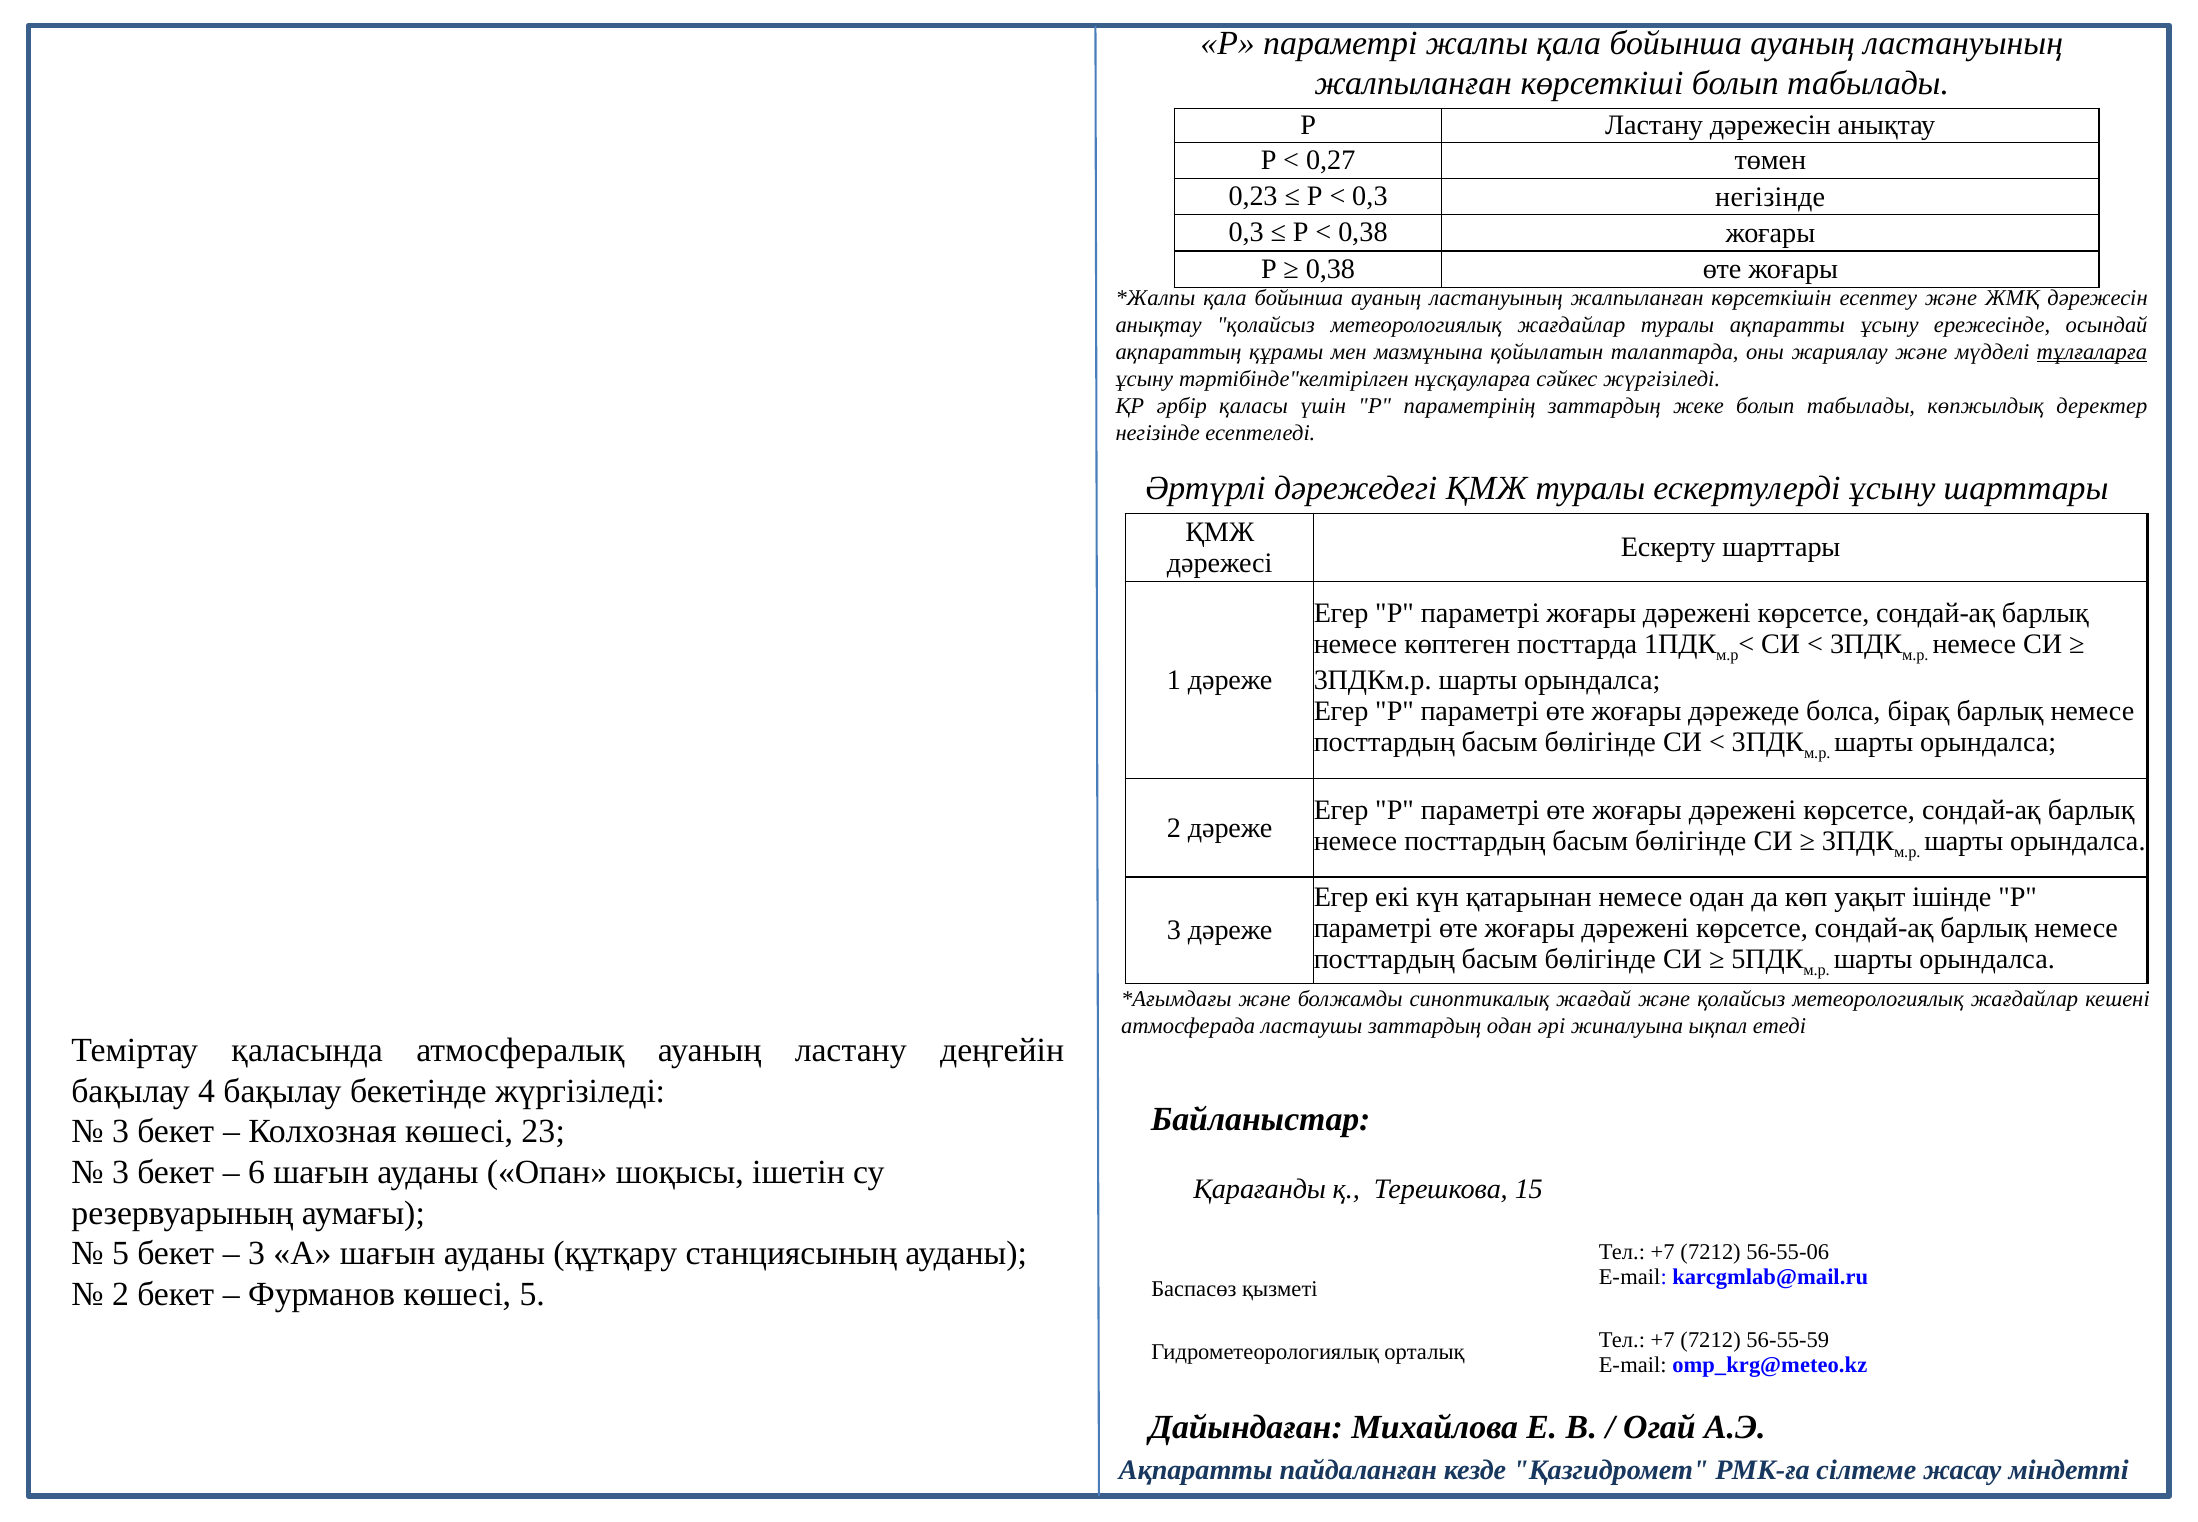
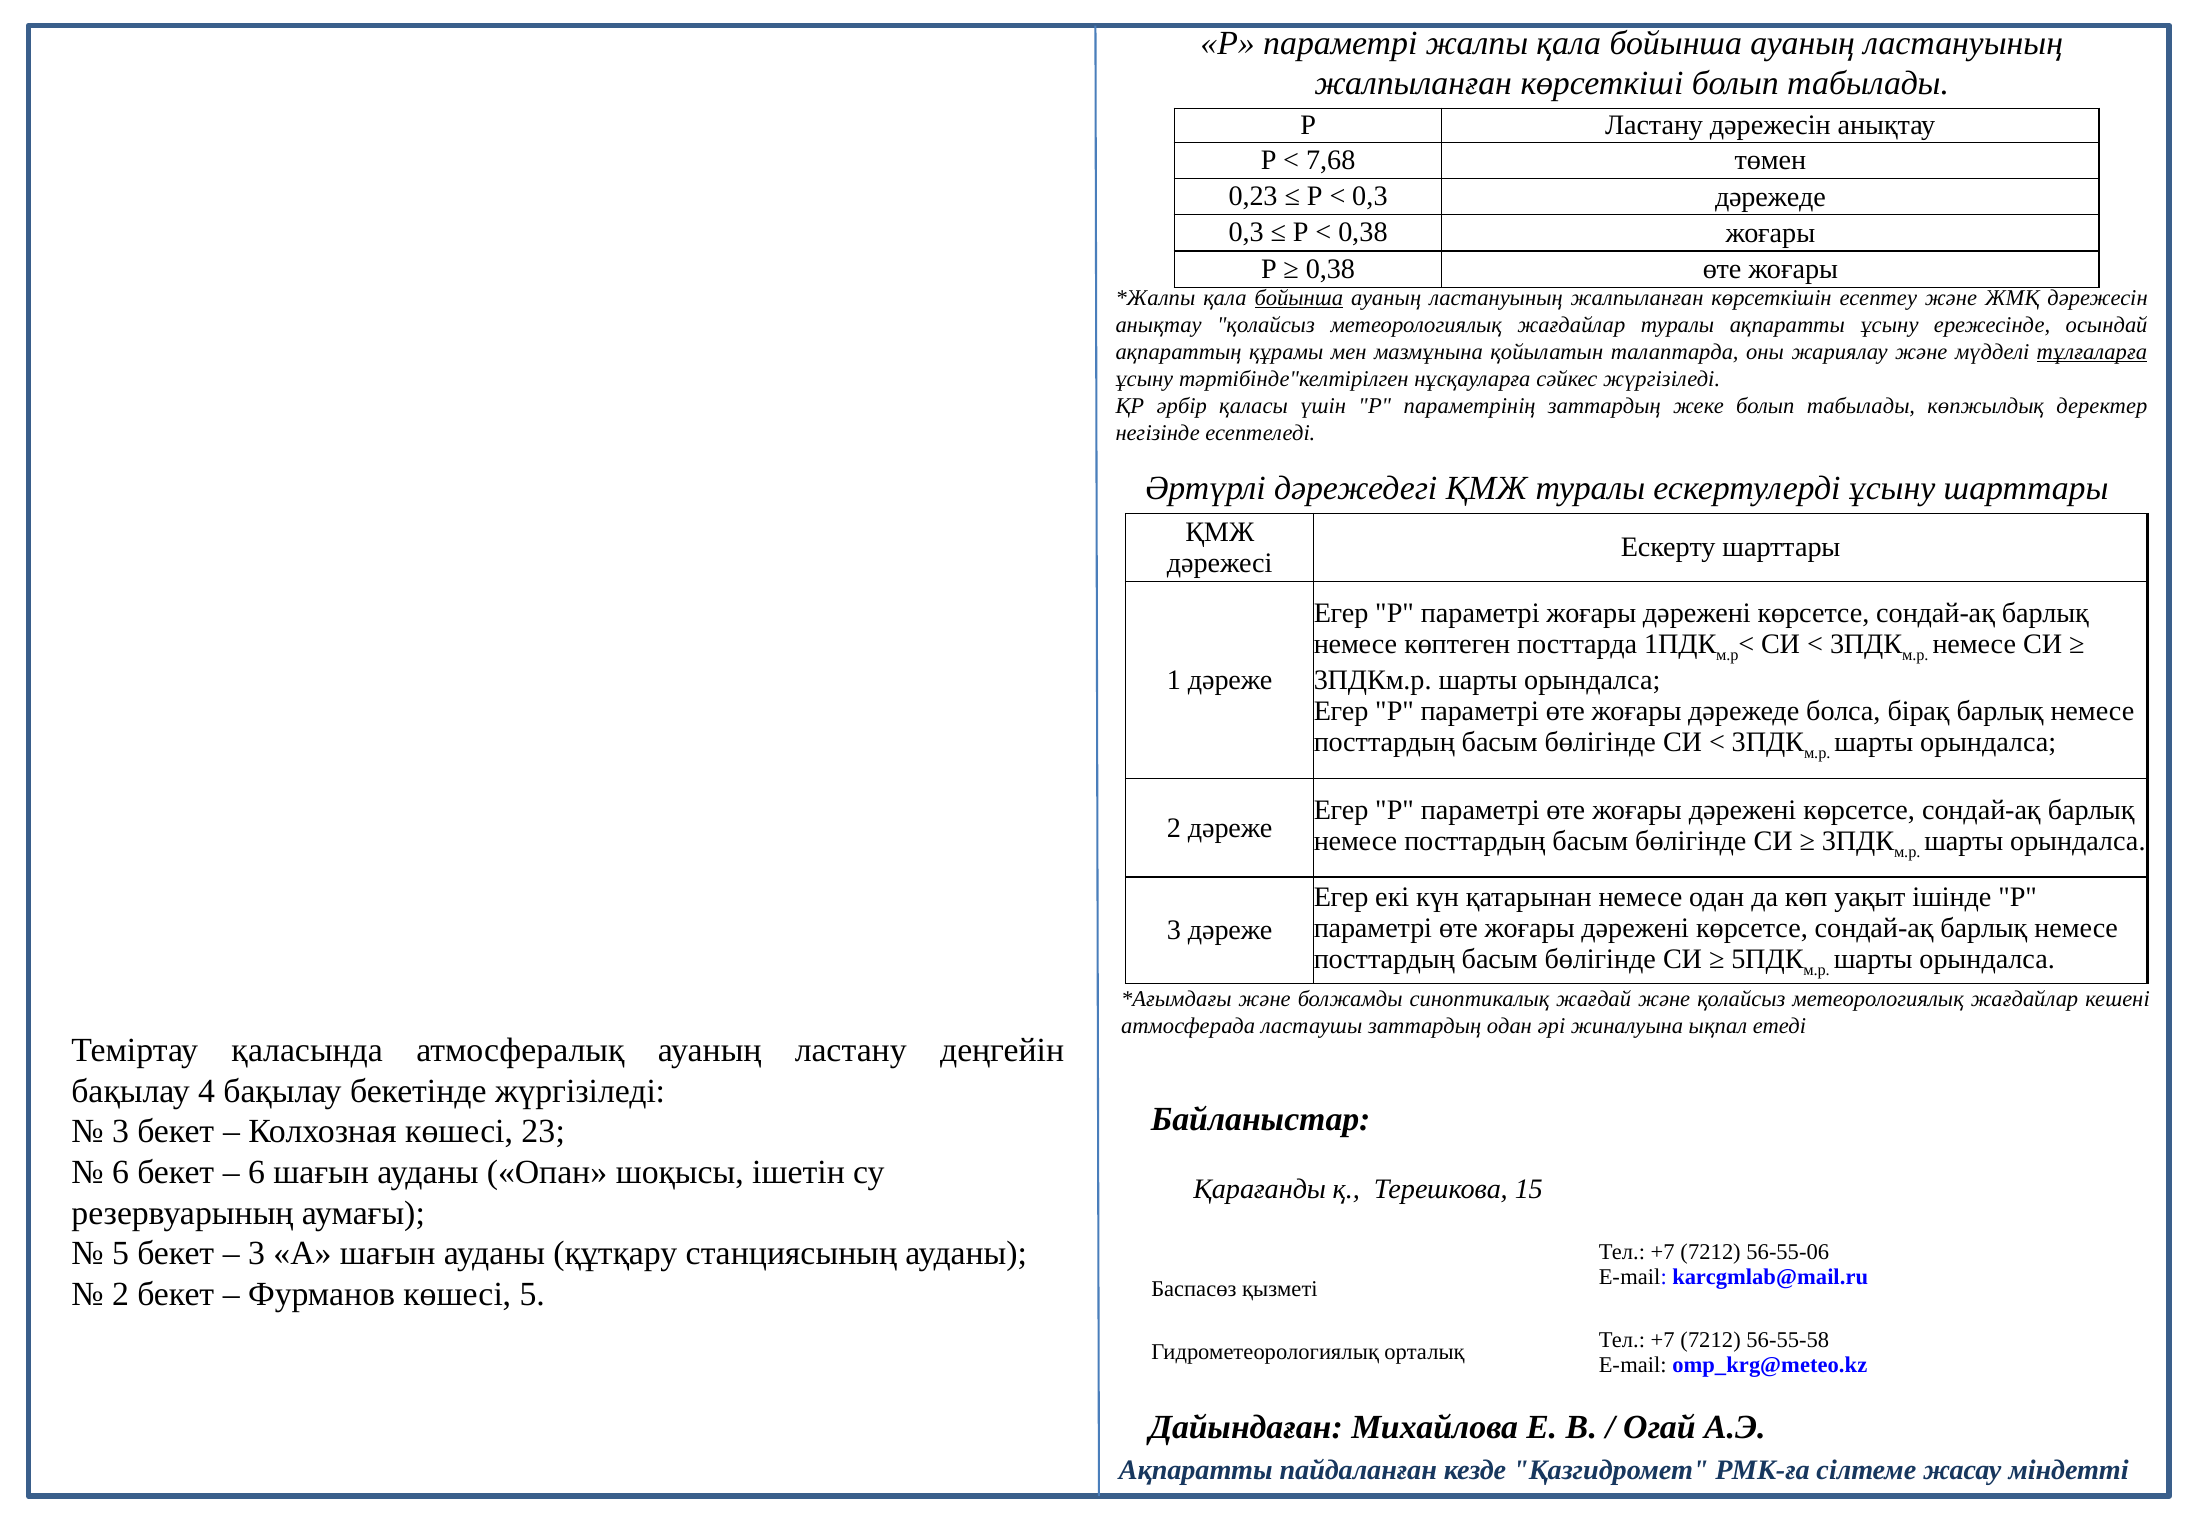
0,27: 0,27 -> 7,68
0,3 негізінде: негізінде -> дәрежеде
бойынша at (1299, 298) underline: none -> present
3 at (121, 1172): 3 -> 6
56-55-59: 56-55-59 -> 56-55-58
